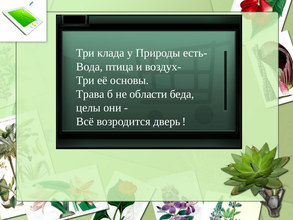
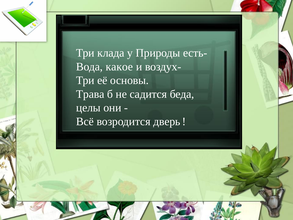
птица: птица -> какое
области: области -> садится
